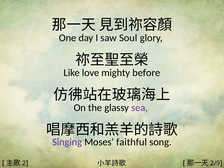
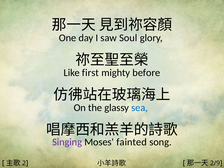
love: love -> first
sea colour: purple -> blue
faithful: faithful -> fainted
